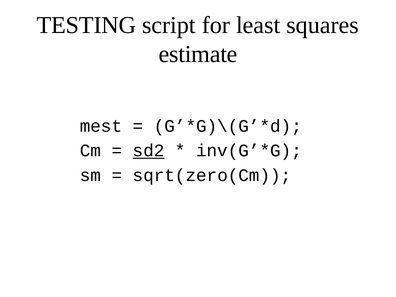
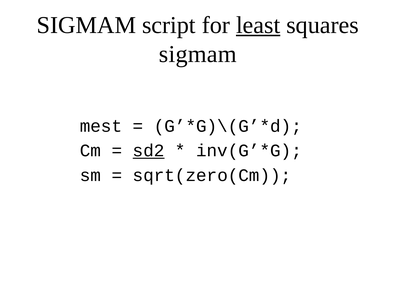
TESTING at (86, 25): TESTING -> SIGMAM
least underline: none -> present
estimate at (198, 54): estimate -> sigmam
